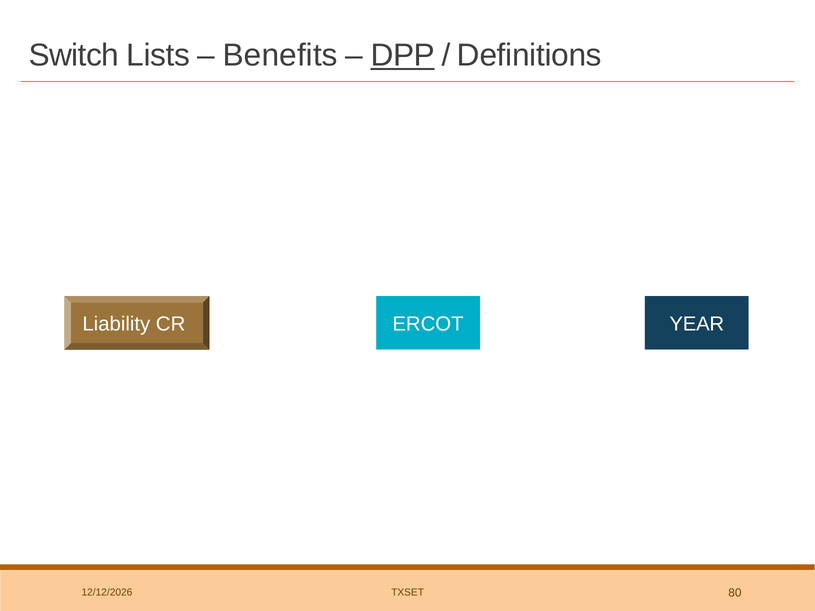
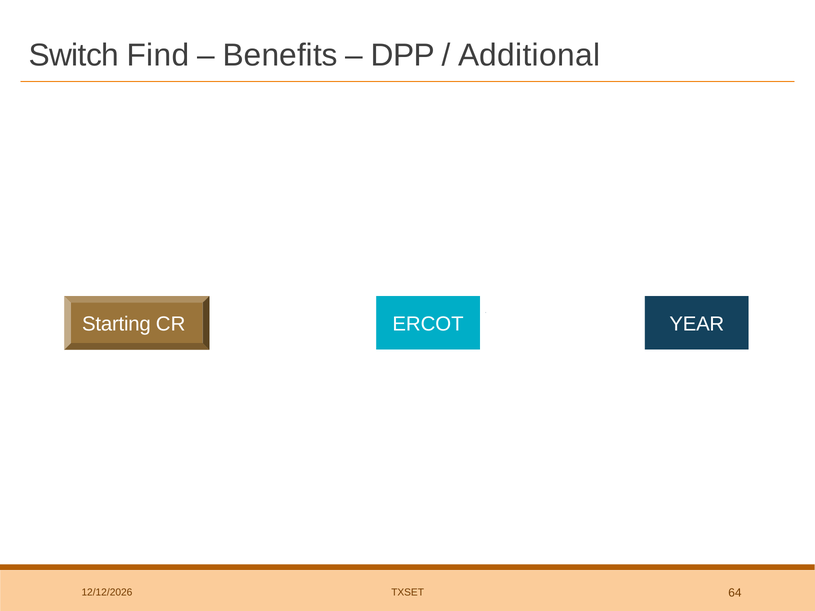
Lists: Lists -> Find
DPP underline: present -> none
Definitions: Definitions -> Additional
Liability: Liability -> Starting
80: 80 -> 64
